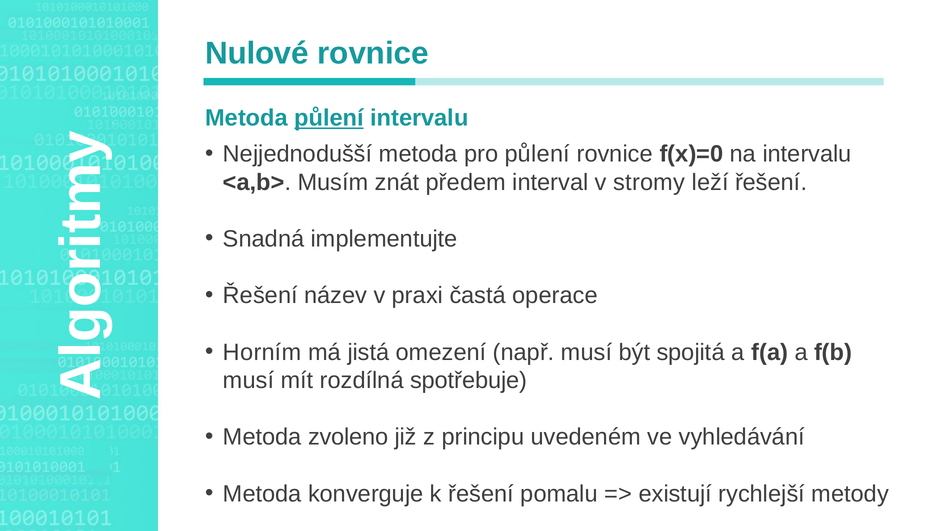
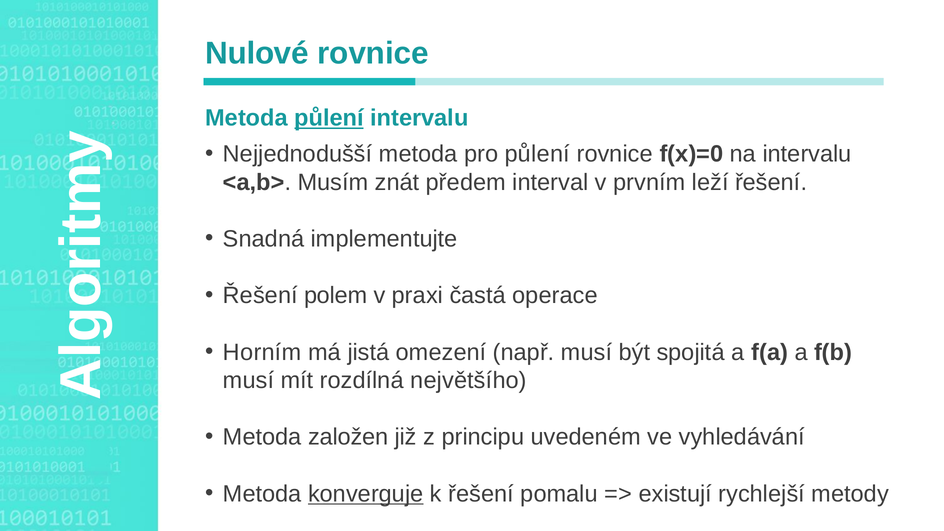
stromy: stromy -> prvním
název: název -> polem
spotřebuje: spotřebuje -> největšího
zvoleno: zvoleno -> založen
konverguje underline: none -> present
